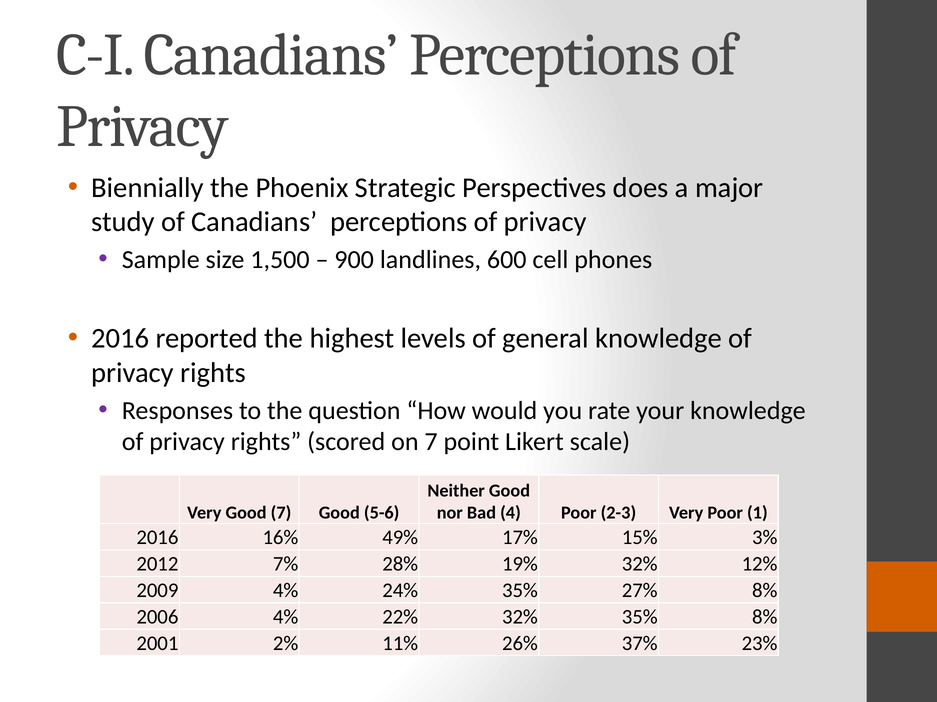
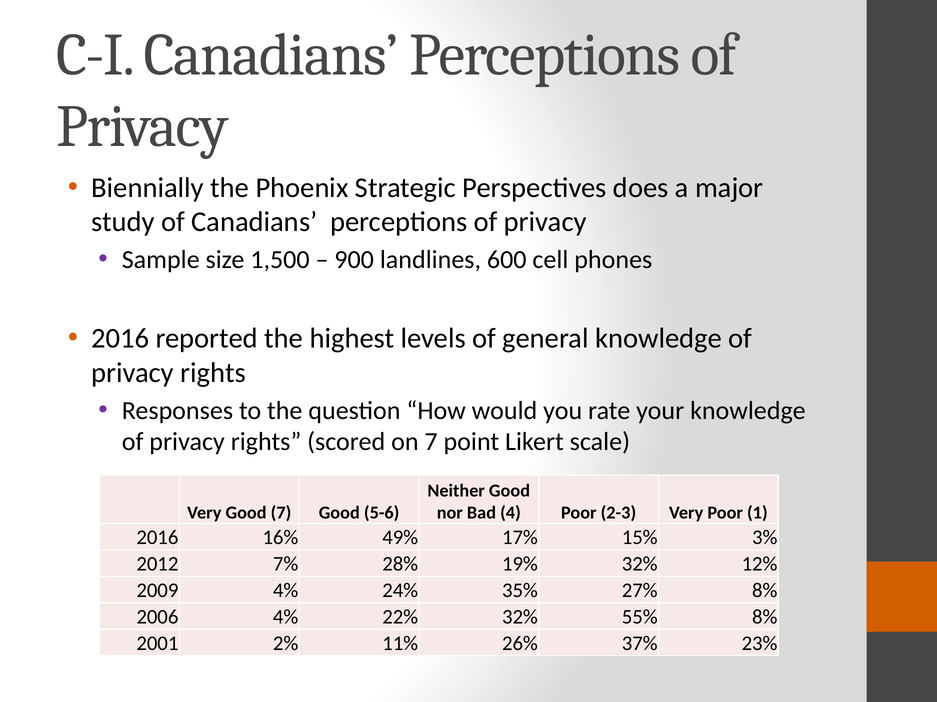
32% 35%: 35% -> 55%
